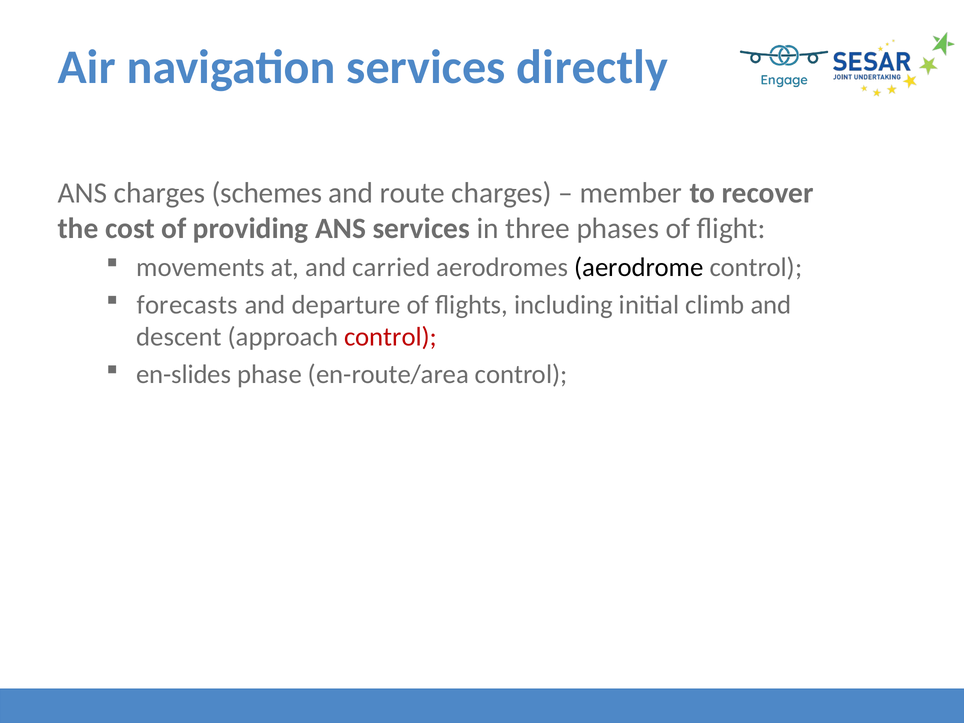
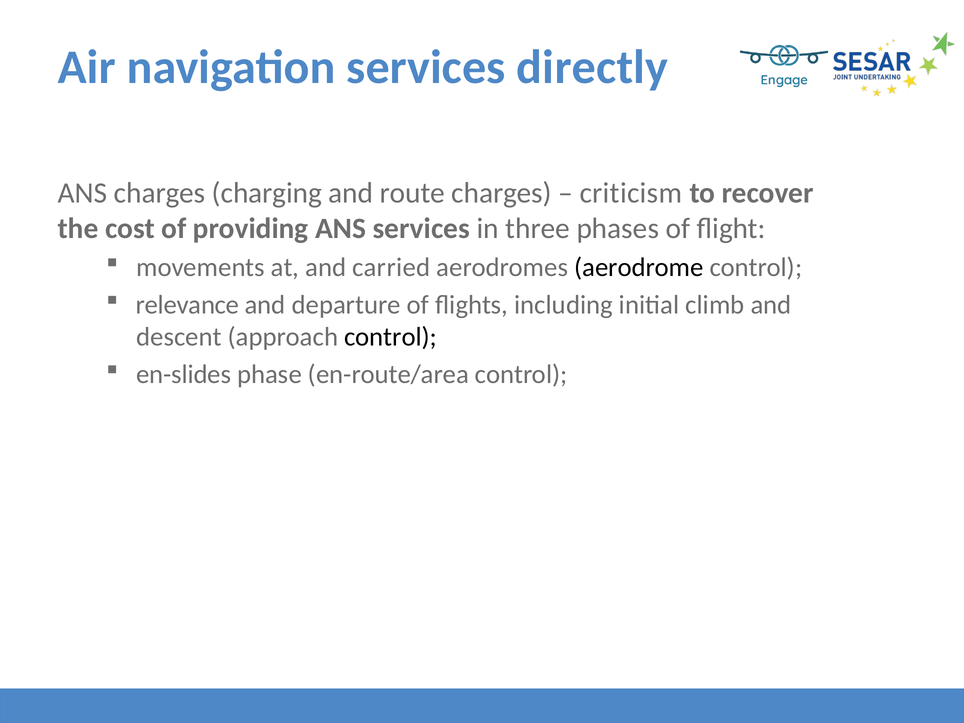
schemes: schemes -> charging
member: member -> criticism
forecasts: forecasts -> relevance
control at (391, 337) colour: red -> black
